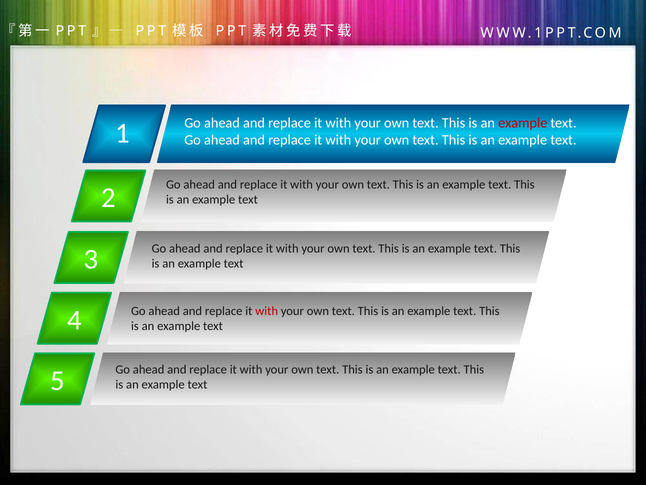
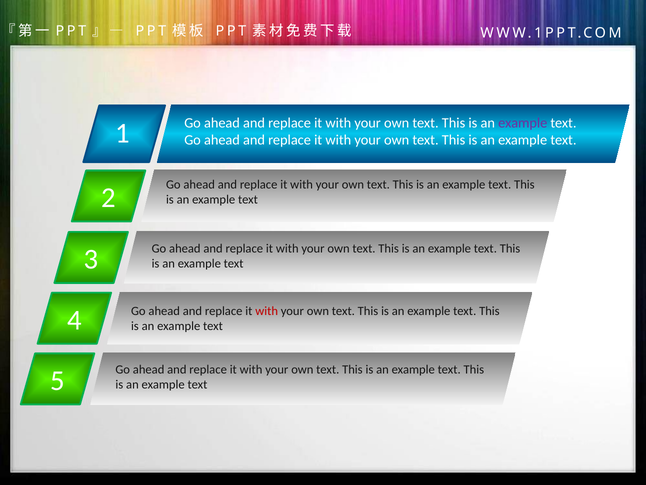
example at (523, 123) colour: red -> purple
